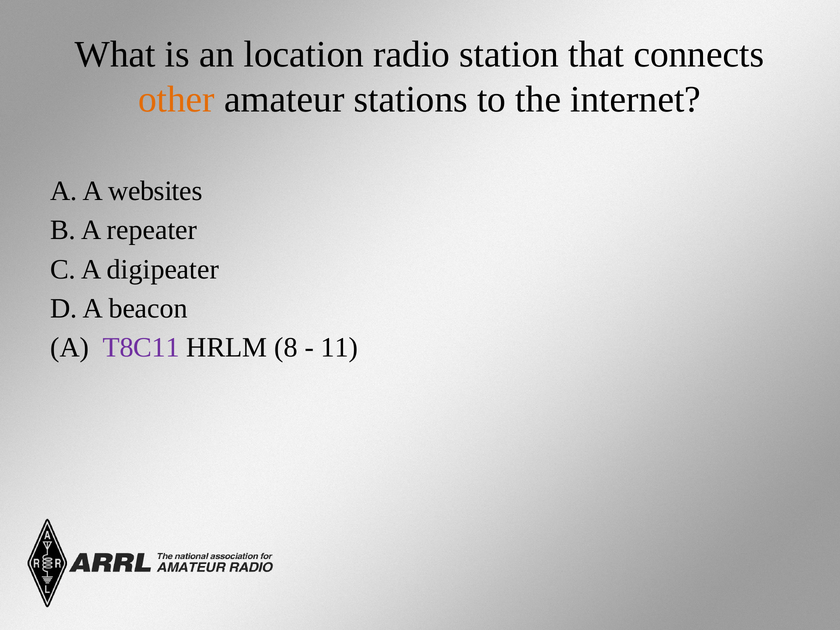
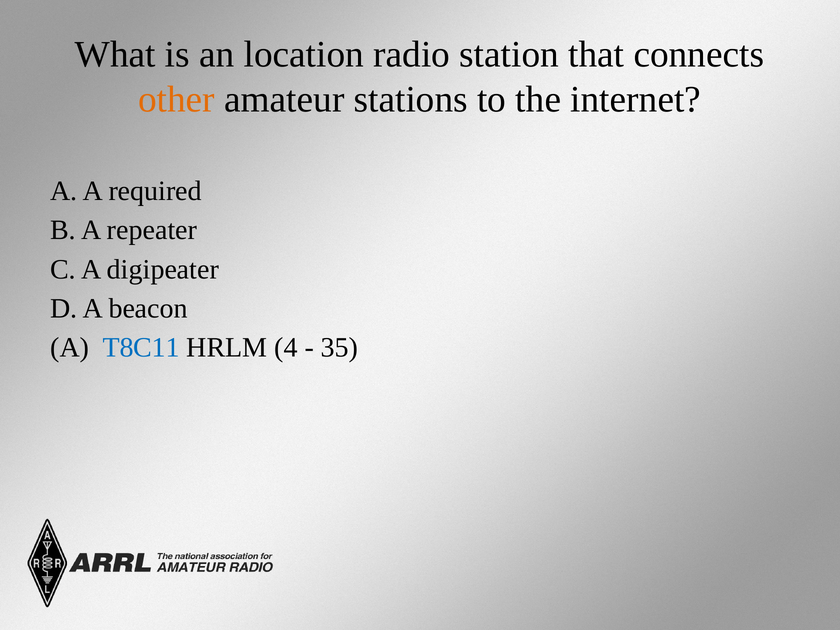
websites: websites -> required
T8C11 colour: purple -> blue
8: 8 -> 4
11: 11 -> 35
